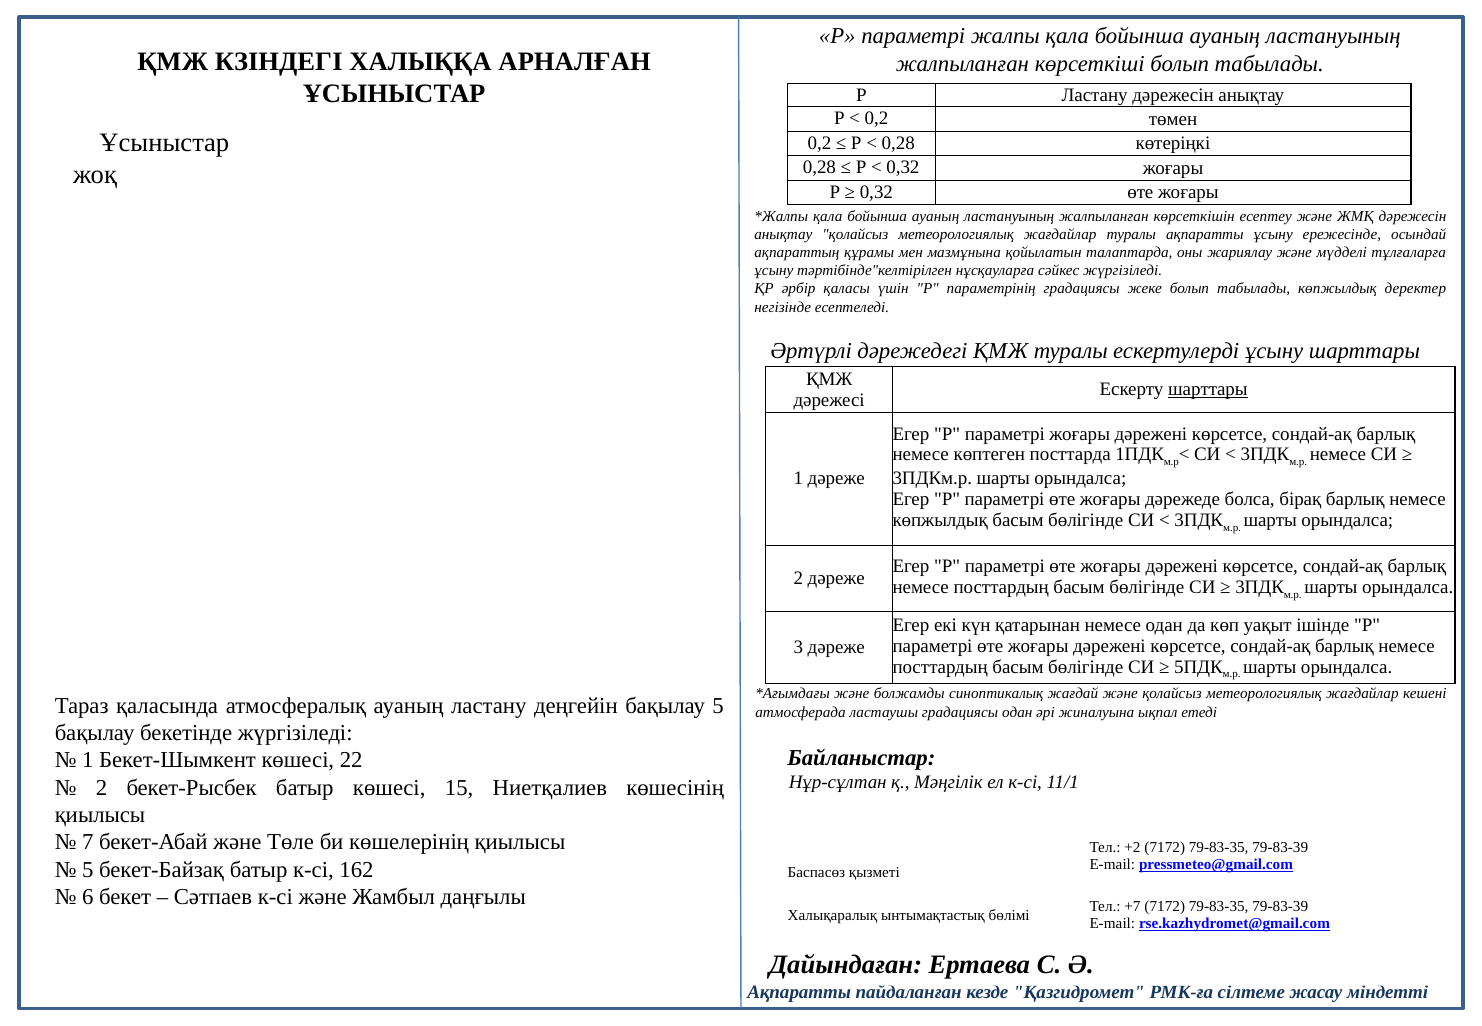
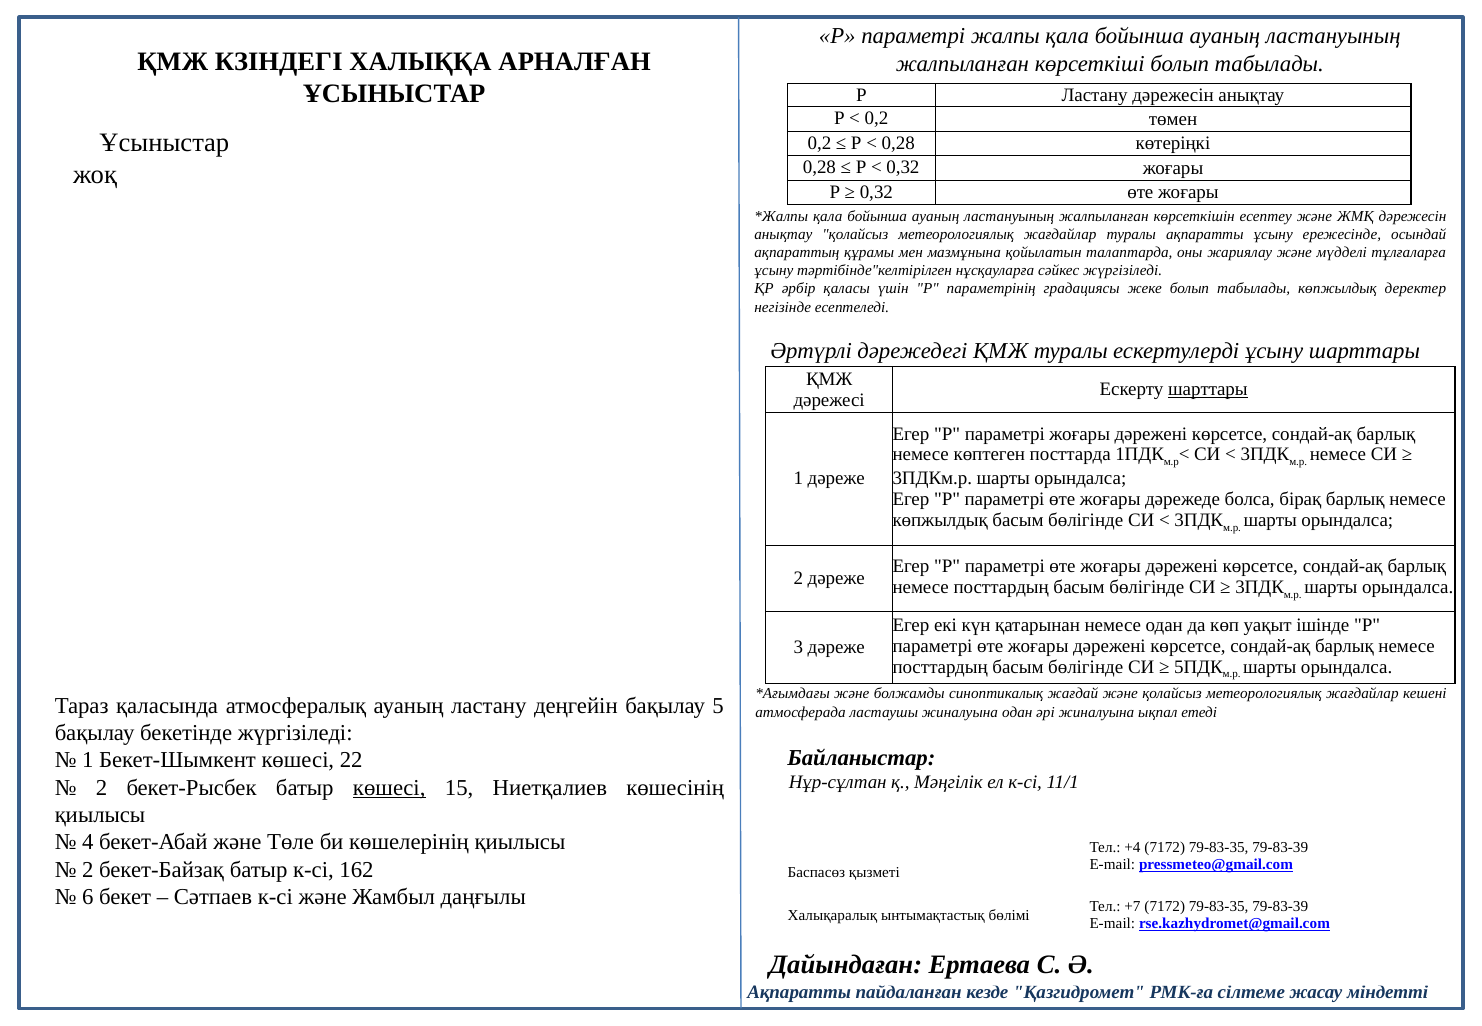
ластаушы градациясы: градациясы -> жиналуына
көшесі at (389, 788) underline: none -> present
7: 7 -> 4
+2: +2 -> +4
5 at (88, 870): 5 -> 2
